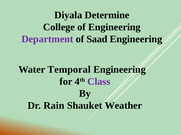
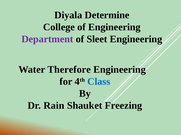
Saad: Saad -> Sleet
Temporal: Temporal -> Therefore
Class colour: purple -> blue
Weather: Weather -> Freezing
